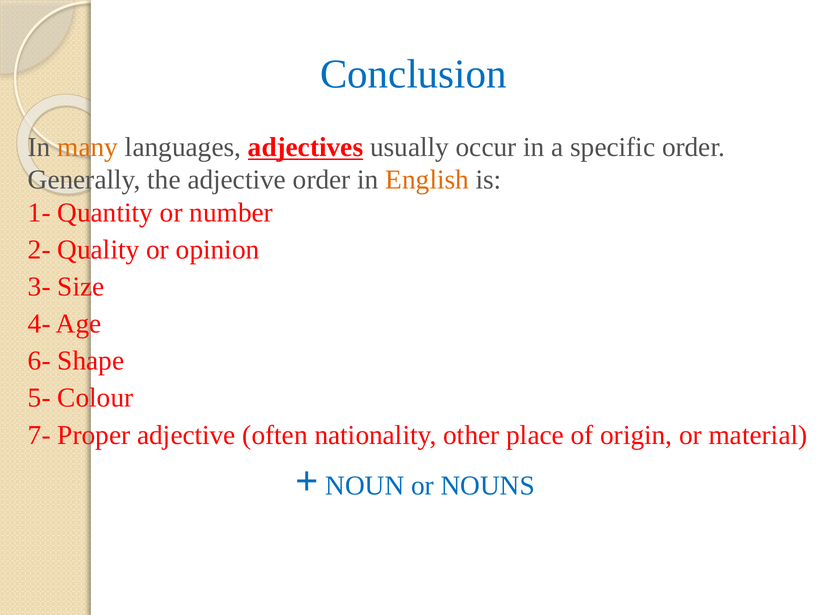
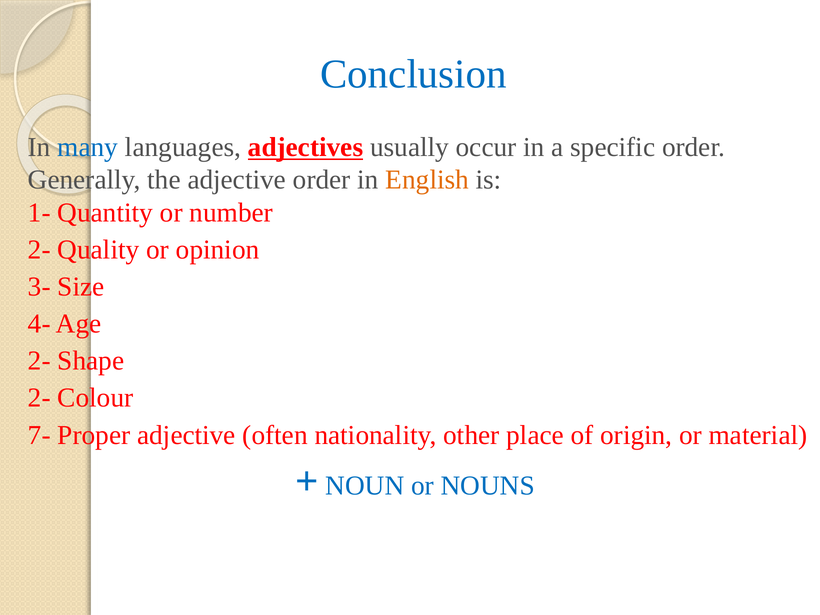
many colour: orange -> blue
6- at (39, 361): 6- -> 2-
5- at (39, 398): 5- -> 2-
